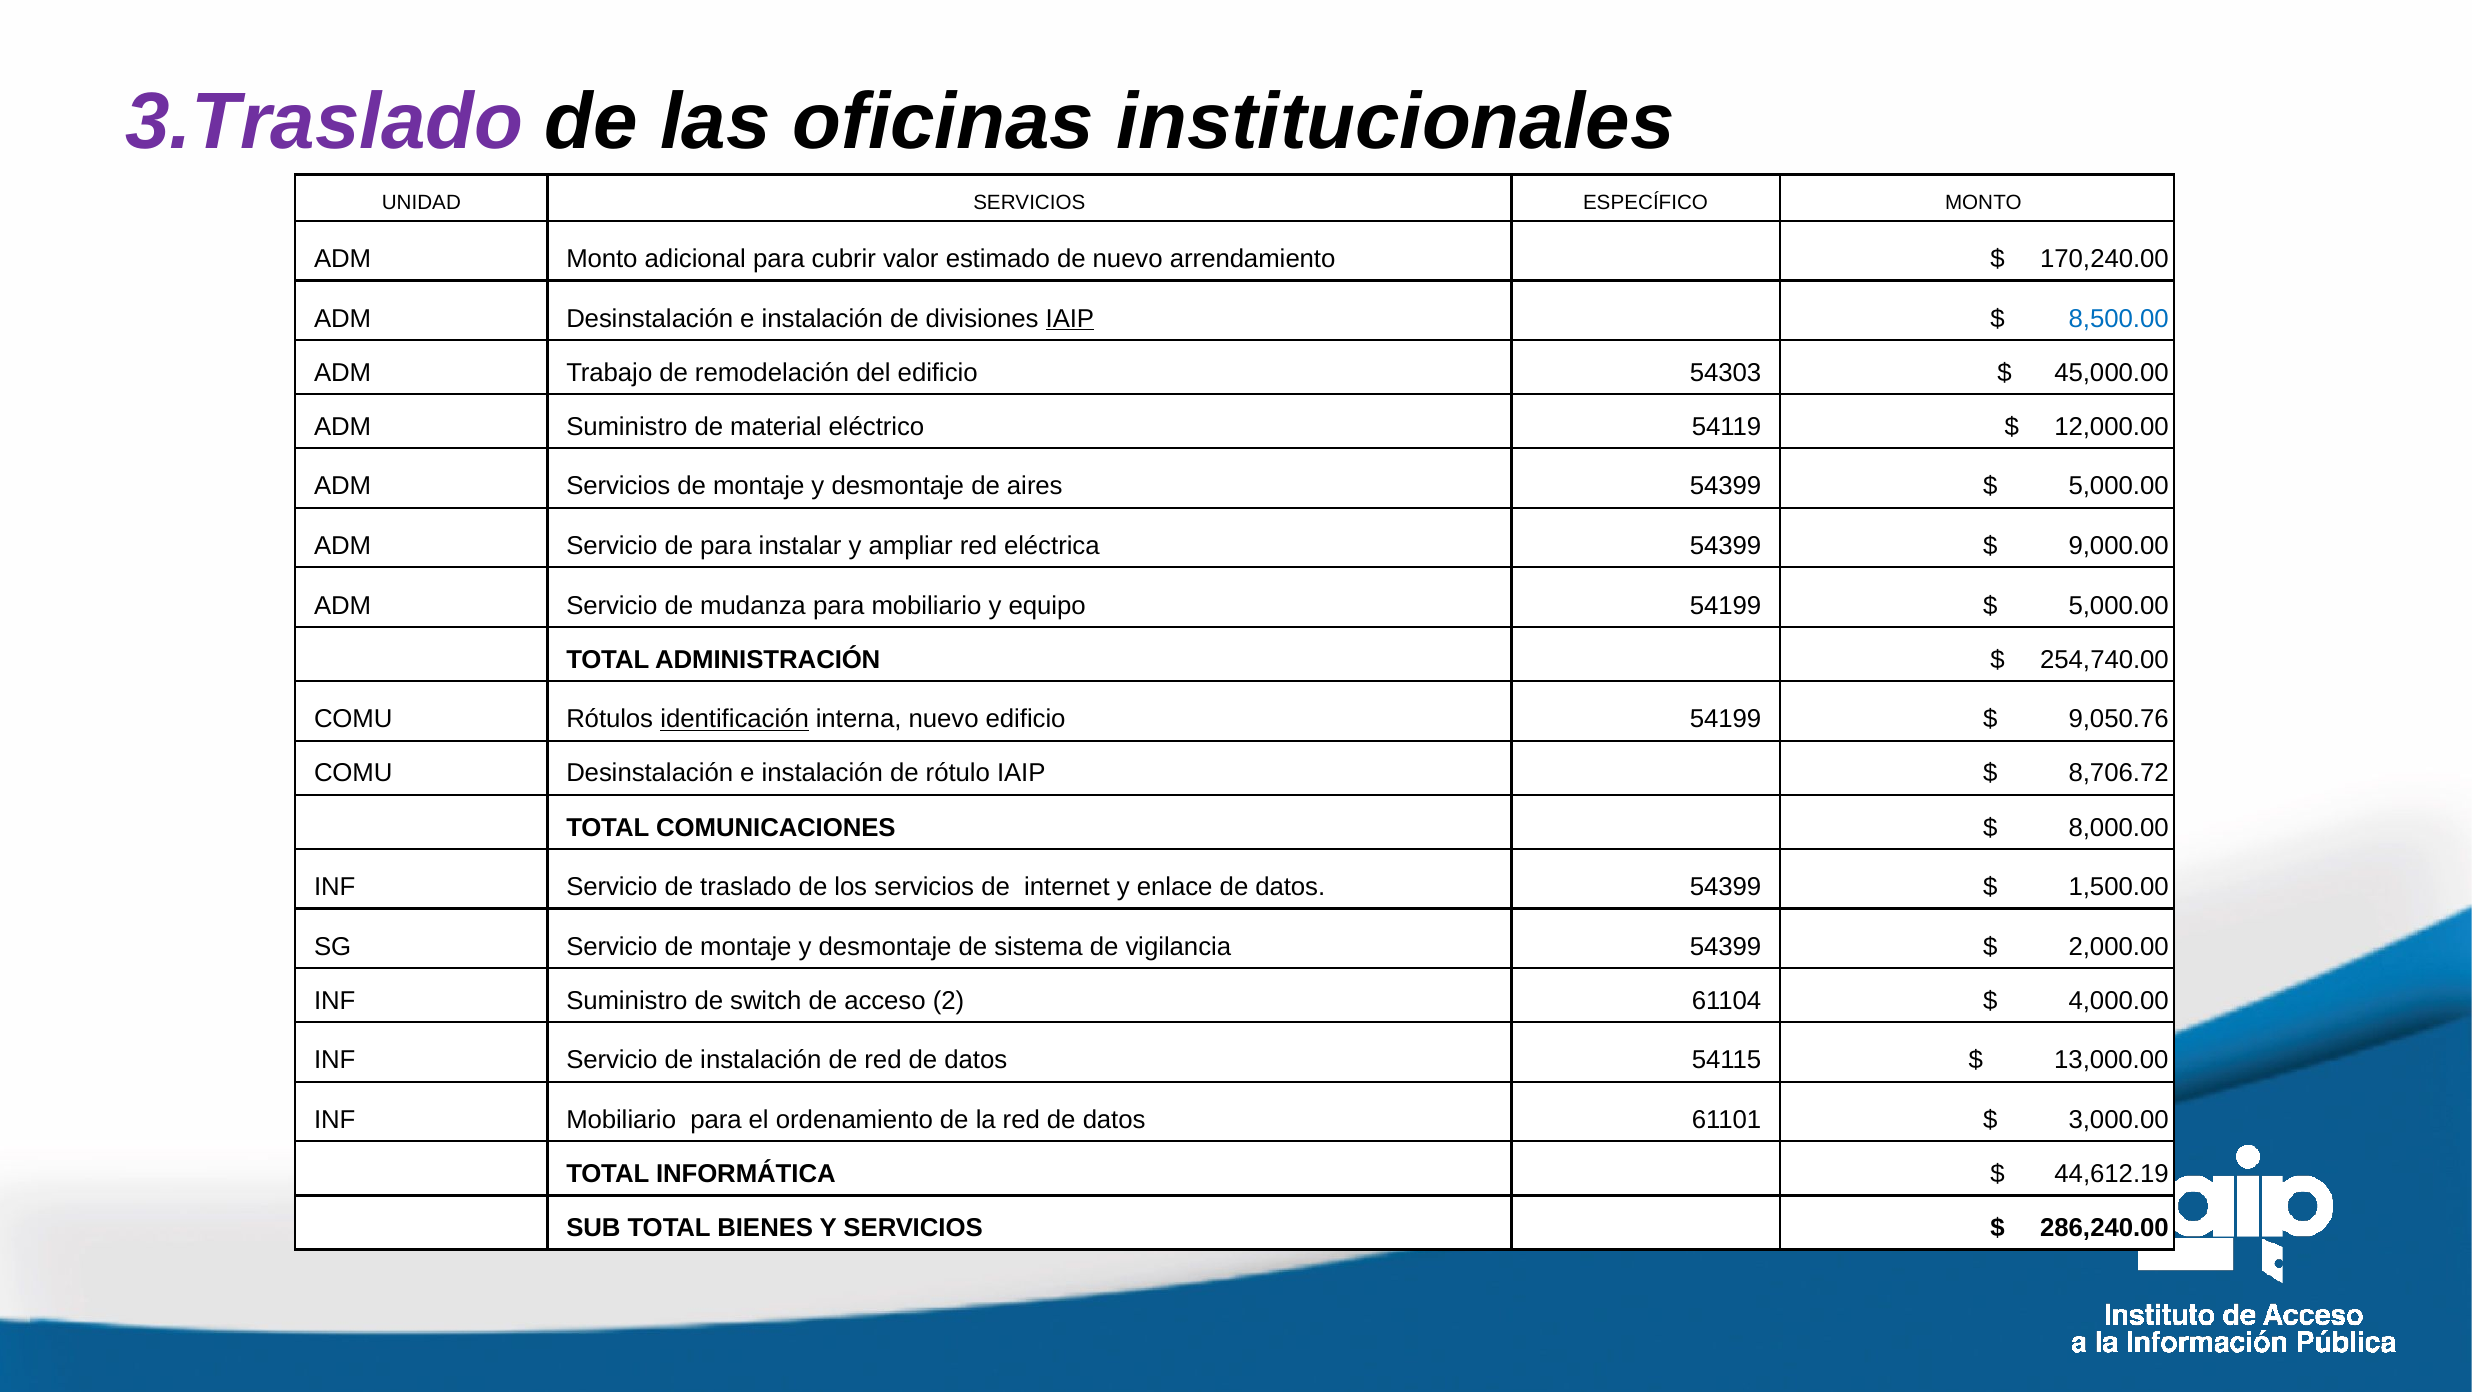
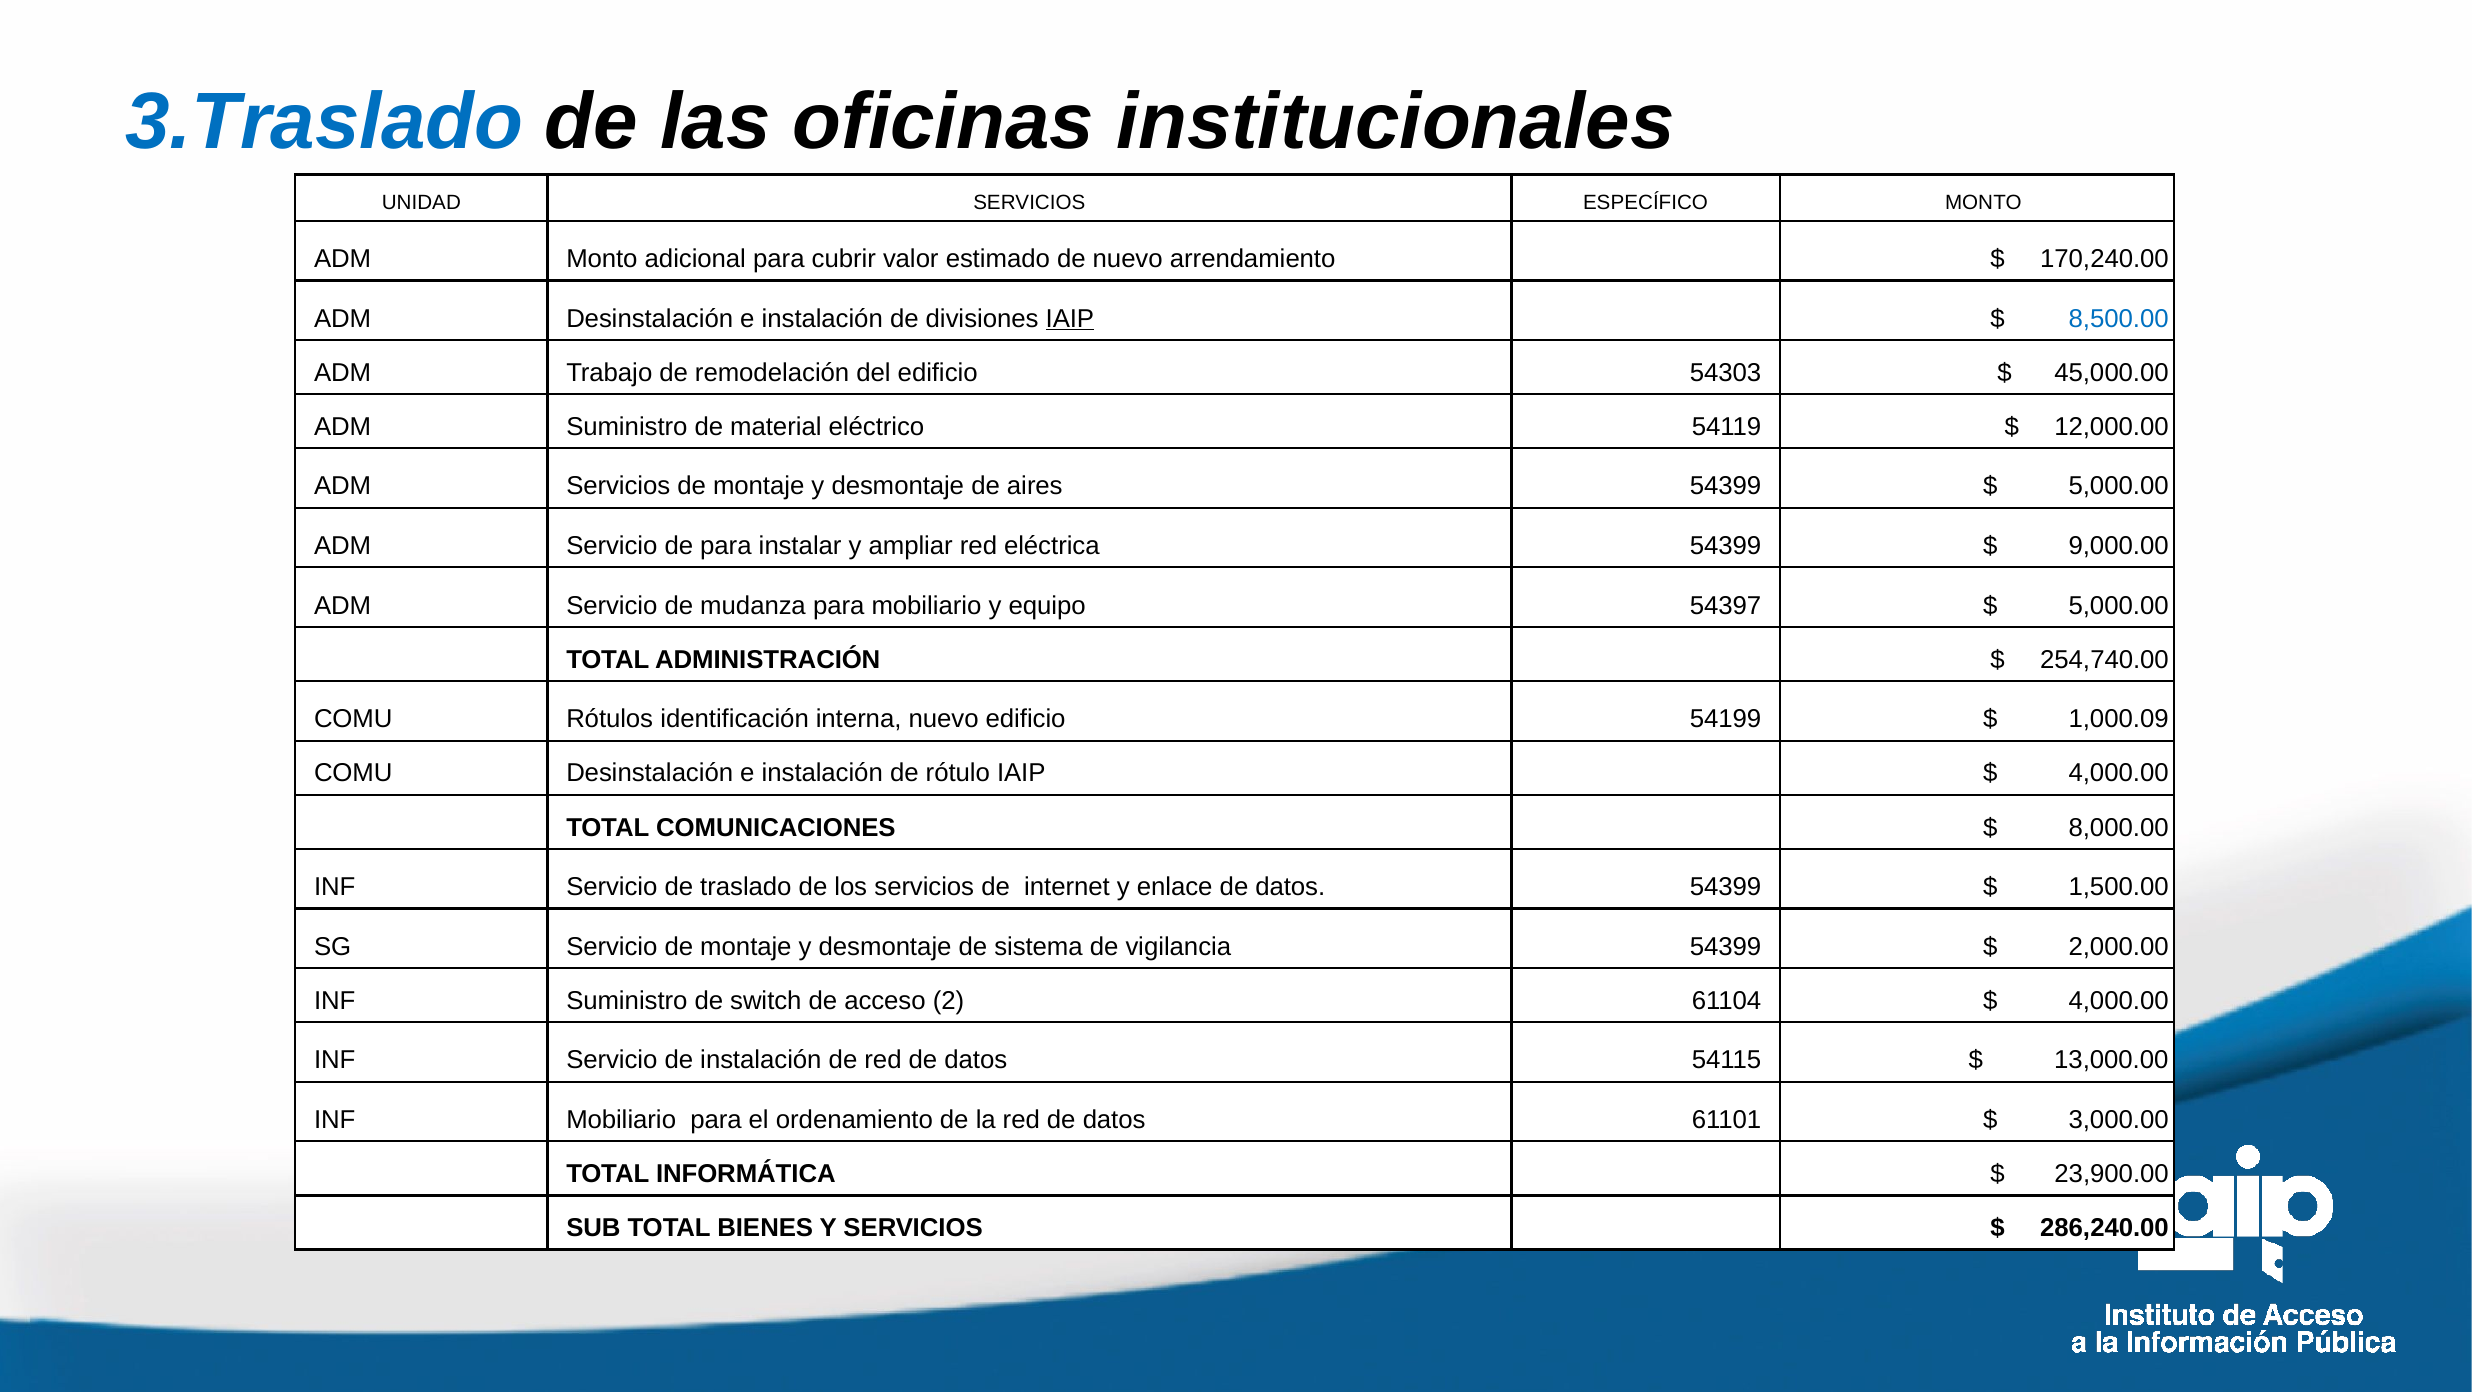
3.Traslado colour: purple -> blue
equipo 54199: 54199 -> 54397
identificación underline: present -> none
9,050.76: 9,050.76 -> 1,000.09
8,706.72 at (2119, 773): 8,706.72 -> 4,000.00
44,612.19: 44,612.19 -> 23,900.00
